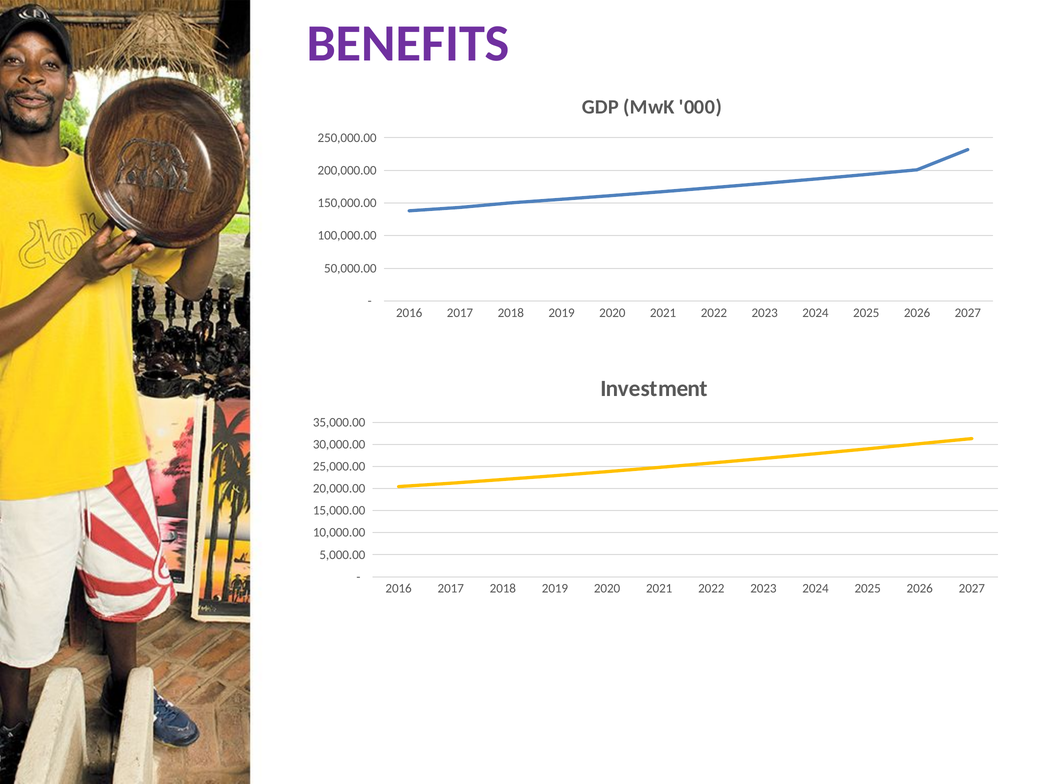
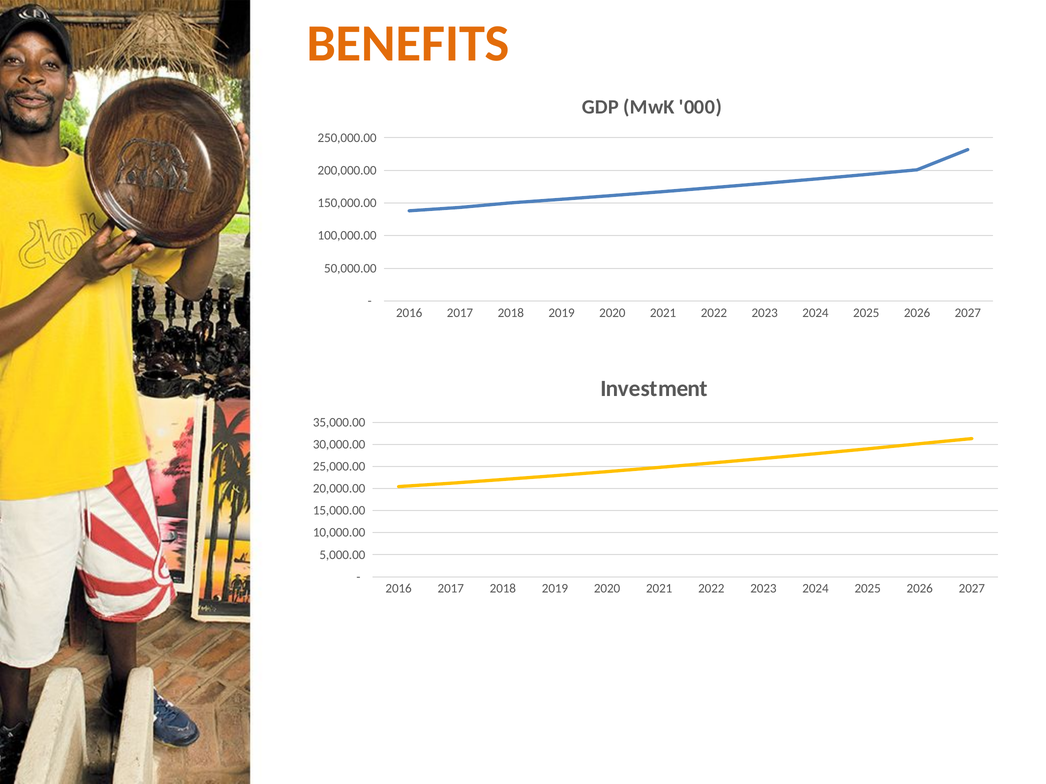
BENEFITS colour: purple -> orange
